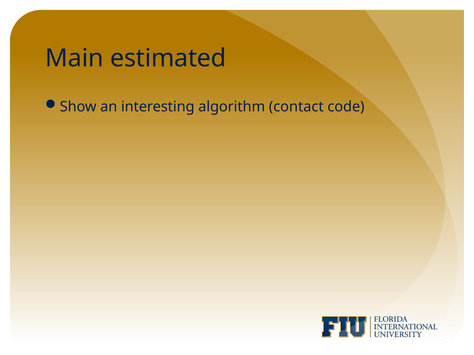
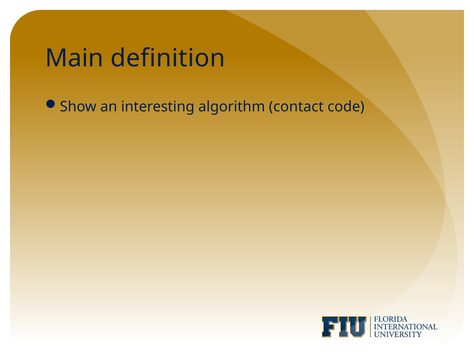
estimated: estimated -> definition
